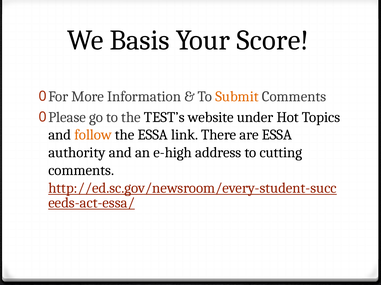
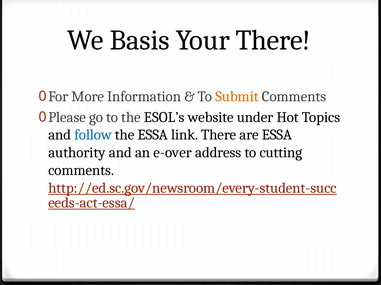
Your Score: Score -> There
TEST’s: TEST’s -> ESOL’s
follow colour: orange -> blue
e-high: e-high -> e-over
